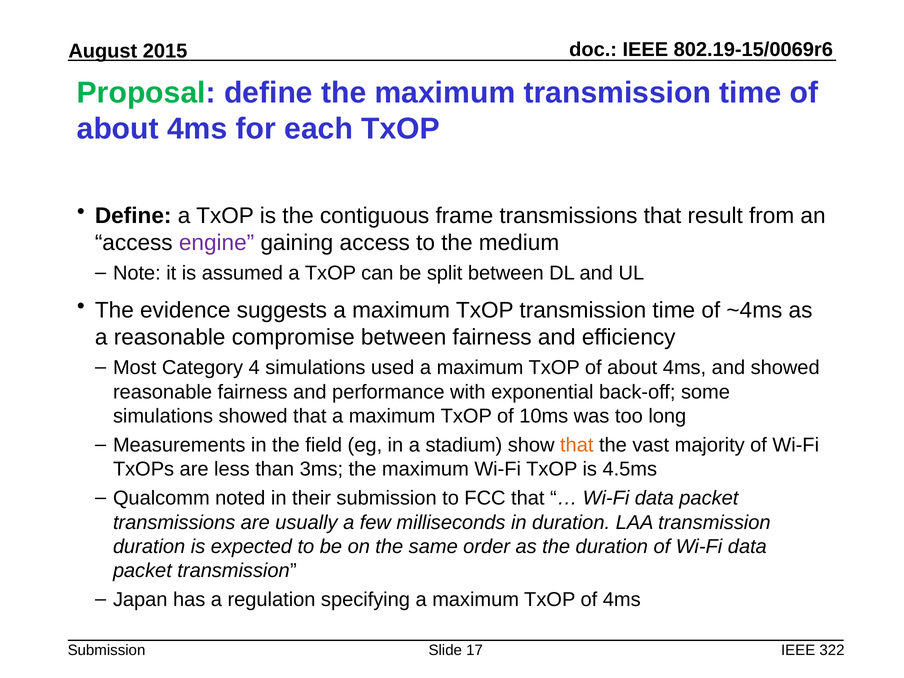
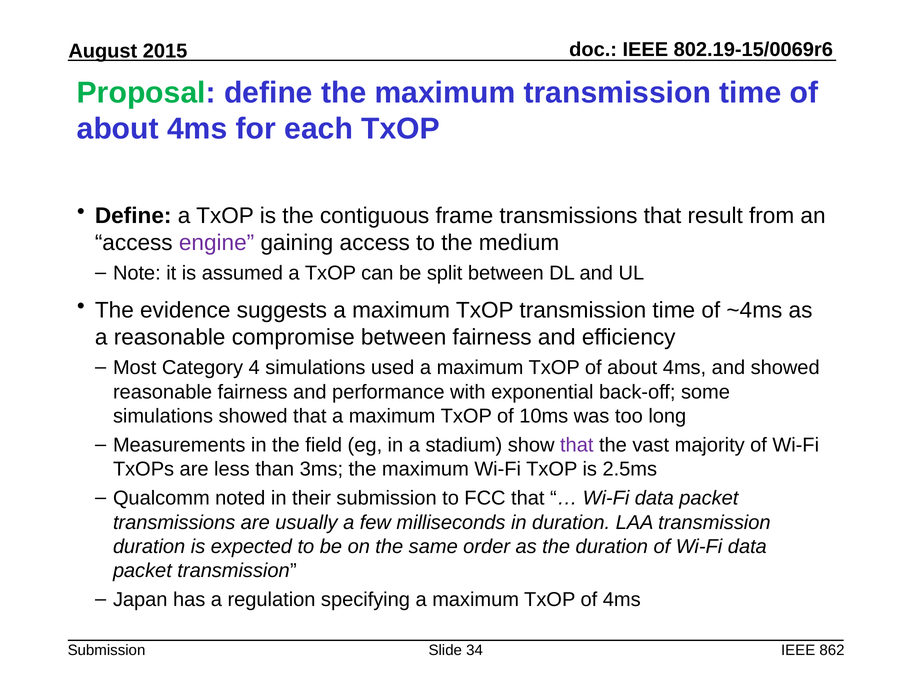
that at (577, 445) colour: orange -> purple
4.5ms: 4.5ms -> 2.5ms
17: 17 -> 34
322: 322 -> 862
